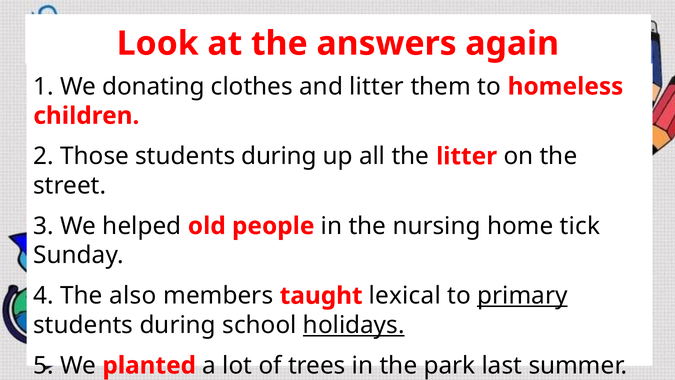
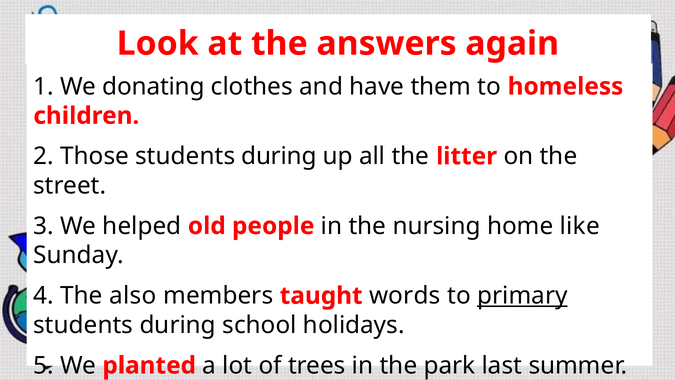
and litter: litter -> have
tick: tick -> like
lexical: lexical -> words
holidays underline: present -> none
